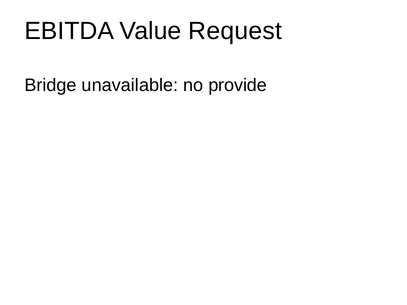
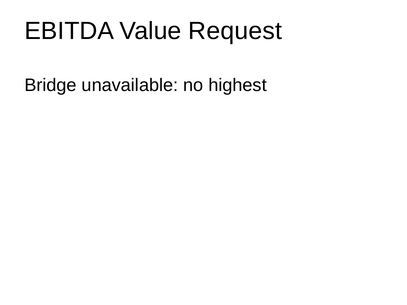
provide: provide -> highest
